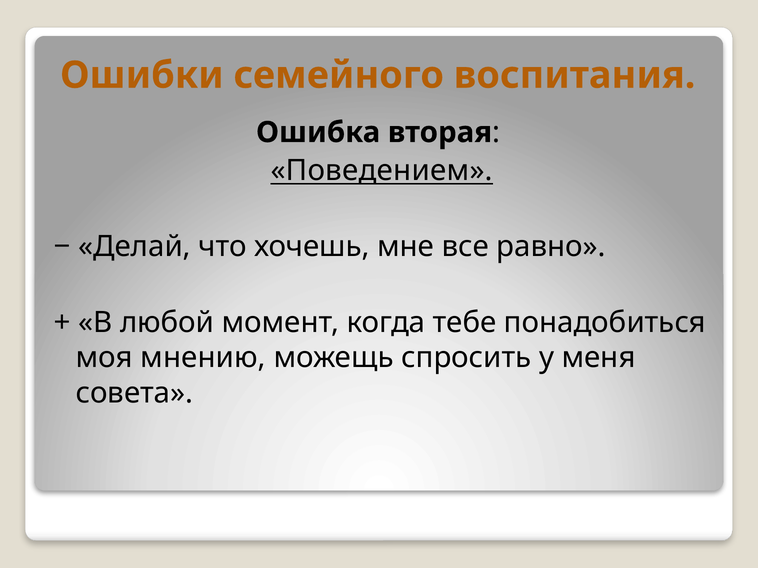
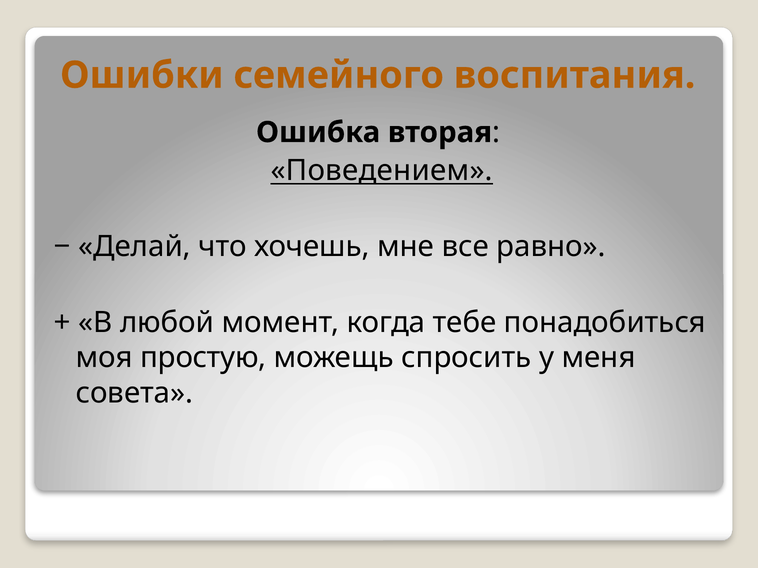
мнению: мнению -> простую
